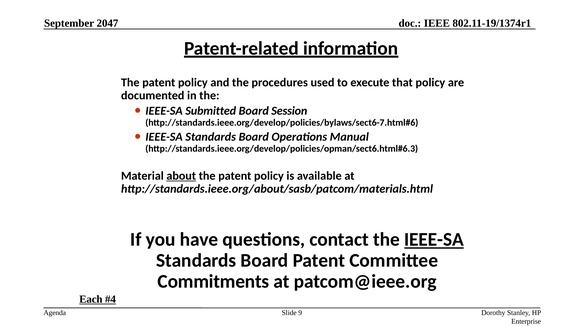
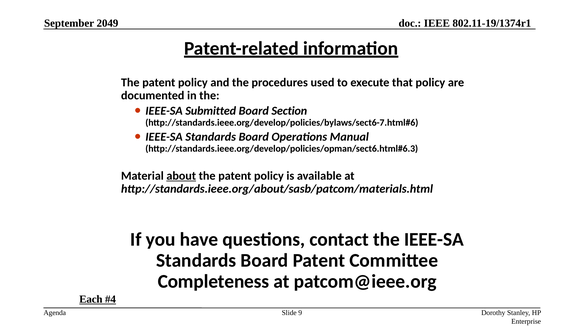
2047: 2047 -> 2049
Session: Session -> Section
IEEE-SA at (434, 239) underline: present -> none
Commitments: Commitments -> Completeness
